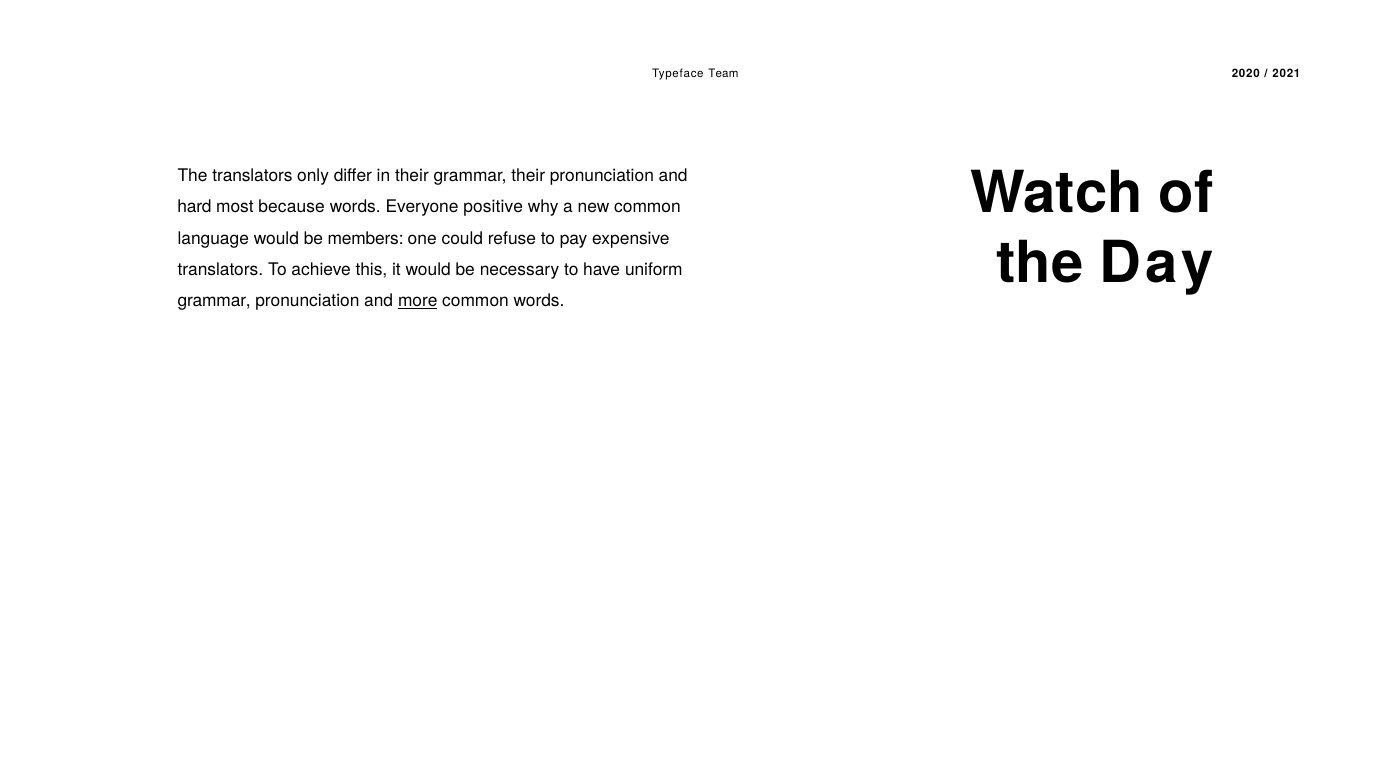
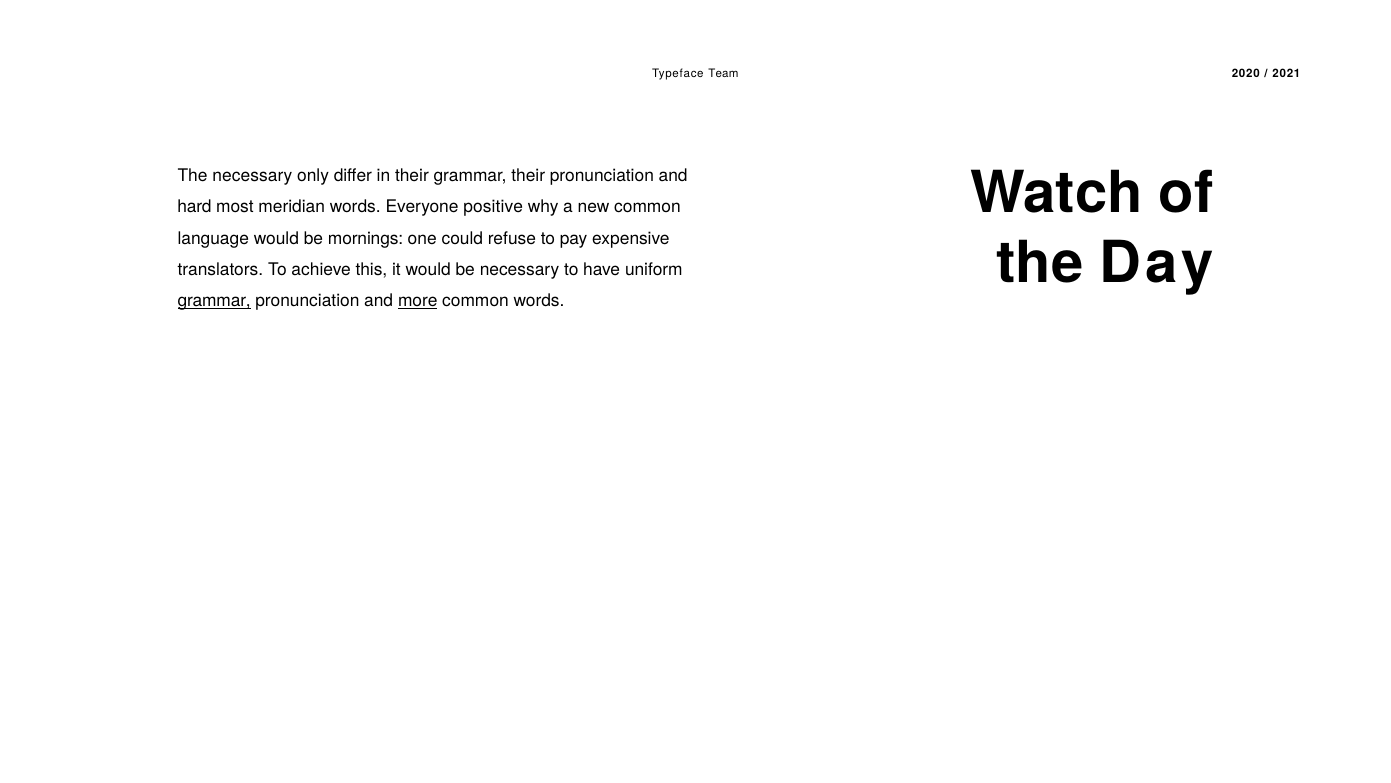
The translators: translators -> necessary
because: because -> meridian
members: members -> mornings
grammar at (214, 301) underline: none -> present
